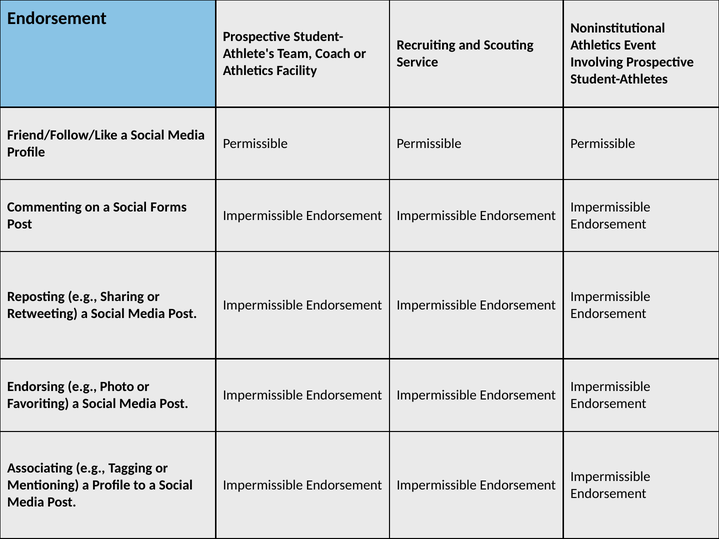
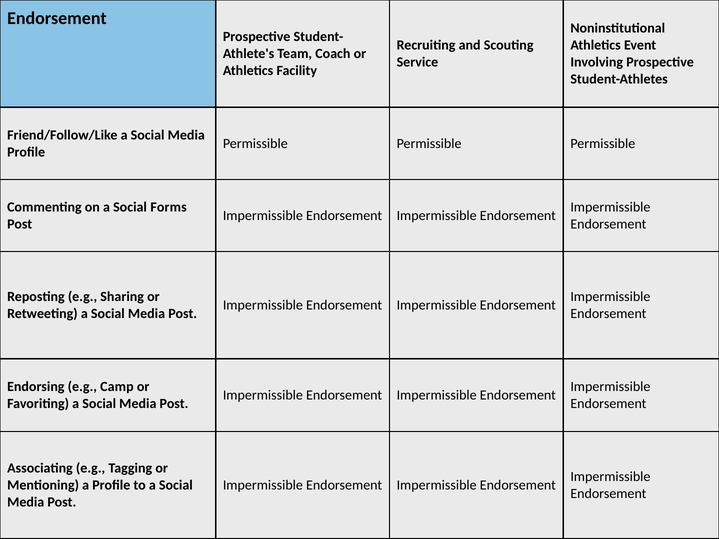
Photo: Photo -> Camp
